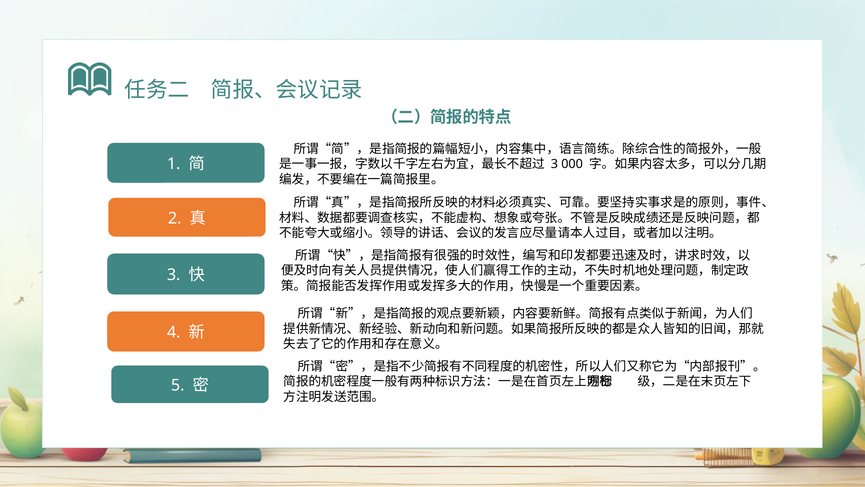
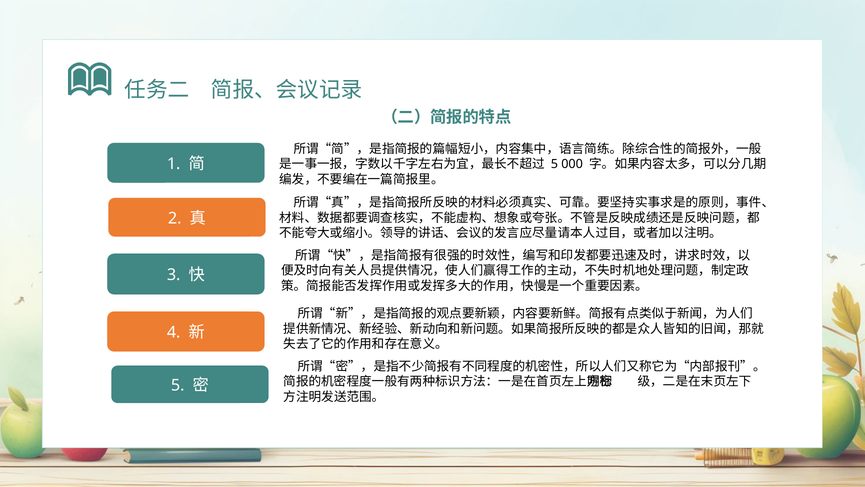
3 at (554, 164): 3 -> 5
